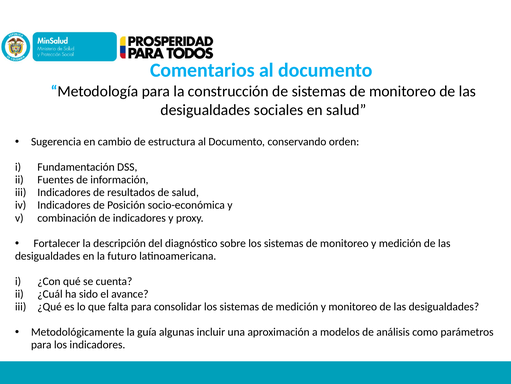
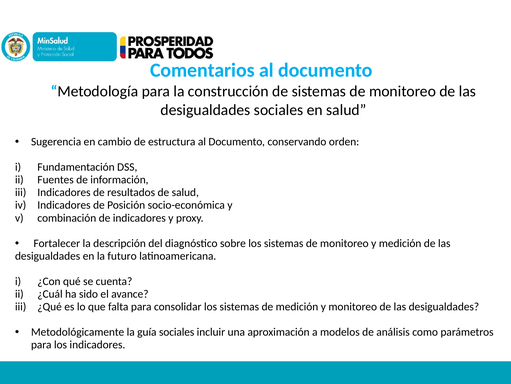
guía algunas: algunas -> sociales
